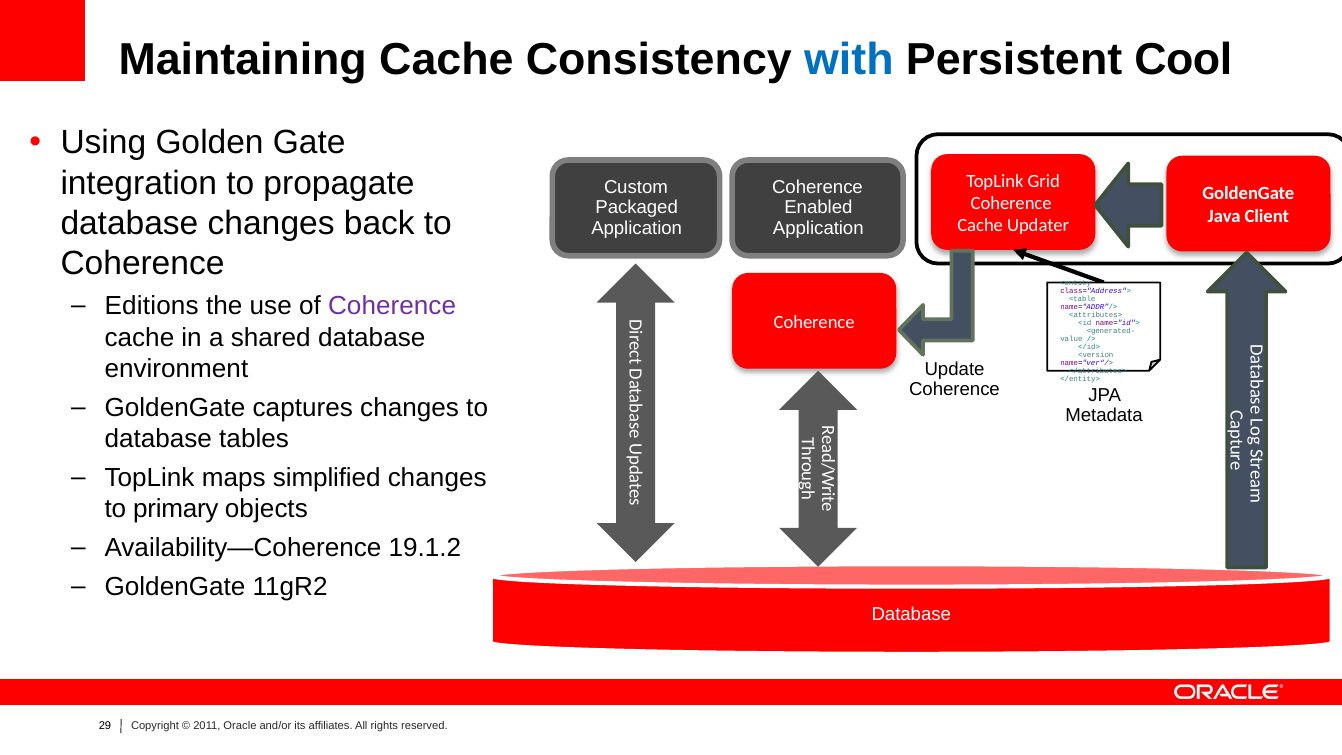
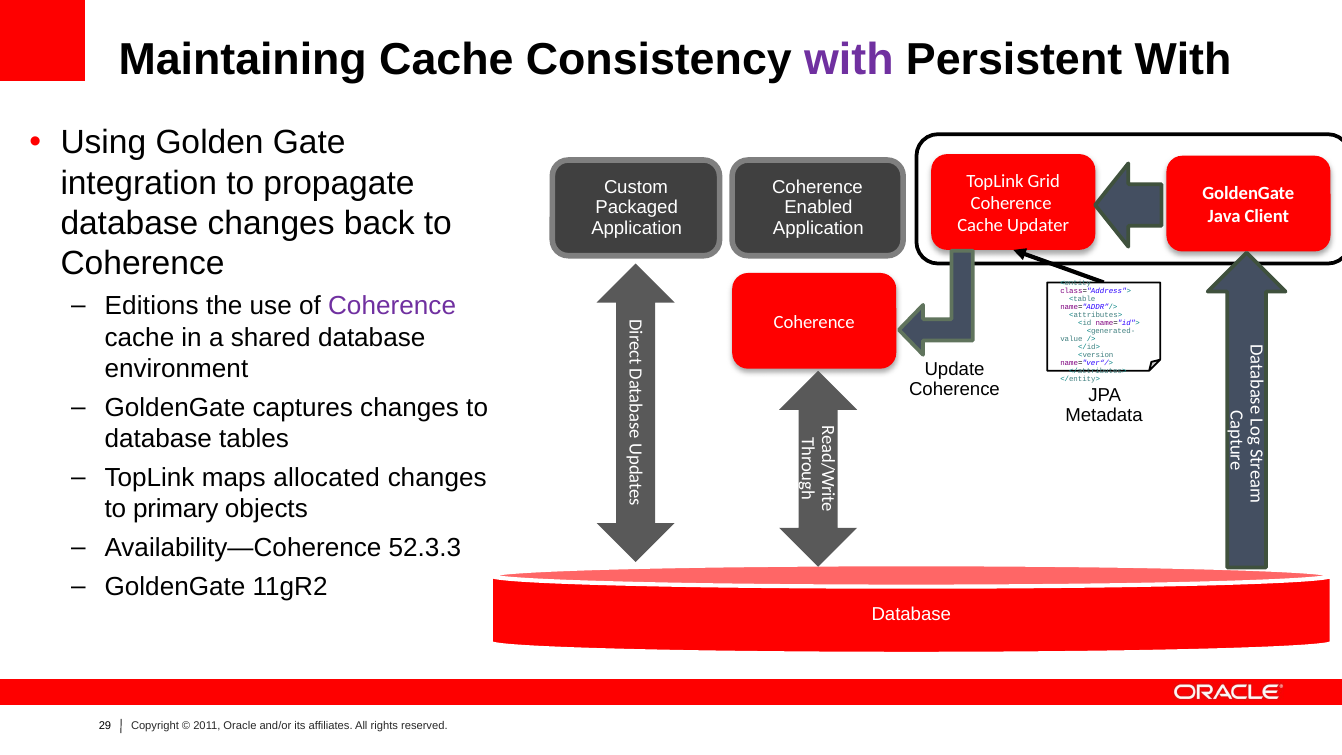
with at (849, 60) colour: blue -> purple
Persistent Cool: Cool -> With
simplified: simplified -> allocated
19.1.2: 19.1.2 -> 52.3.3
